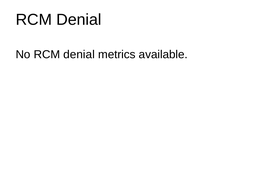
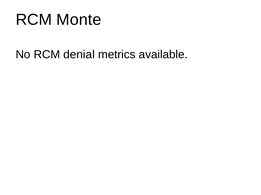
Denial at (79, 20): Denial -> Monte
